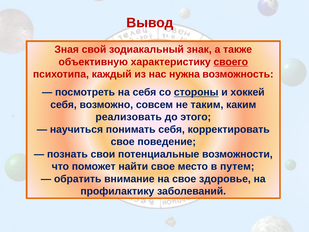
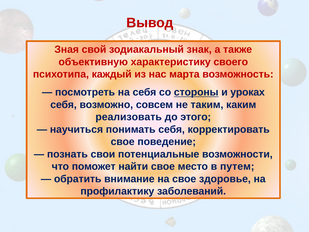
своего underline: present -> none
нужна: нужна -> марта
хоккей: хоккей -> уроках
